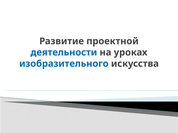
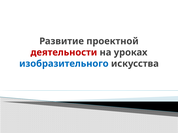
деятельности colour: blue -> red
